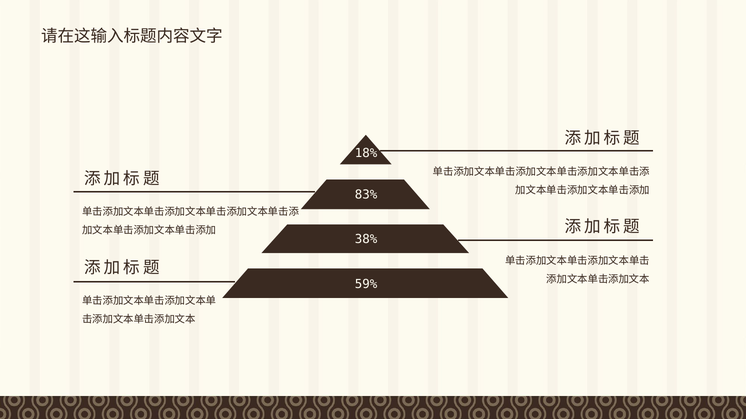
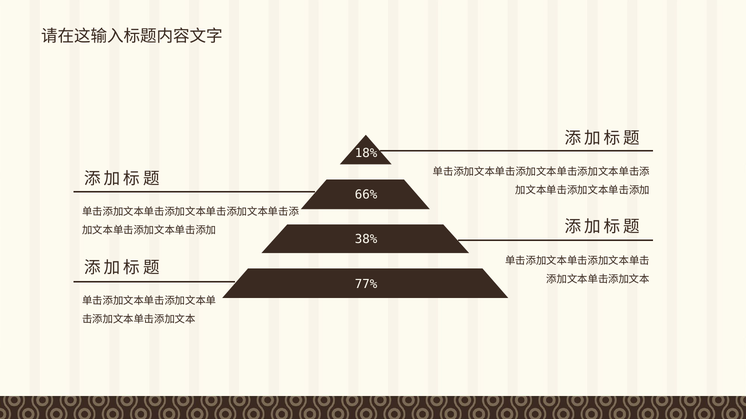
83%: 83% -> 66%
59%: 59% -> 77%
